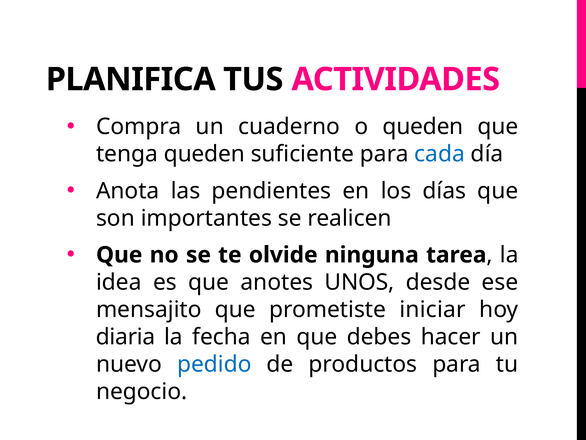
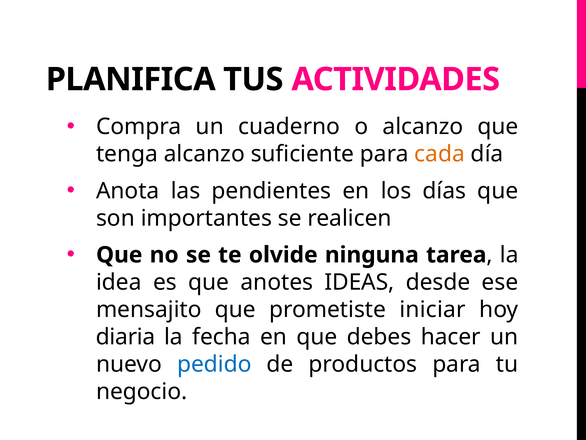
o queden: queden -> alcanzo
tenga queden: queden -> alcanzo
cada colour: blue -> orange
UNOS: UNOS -> IDEAS
